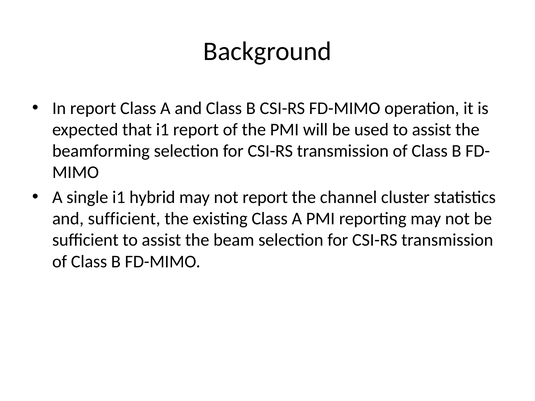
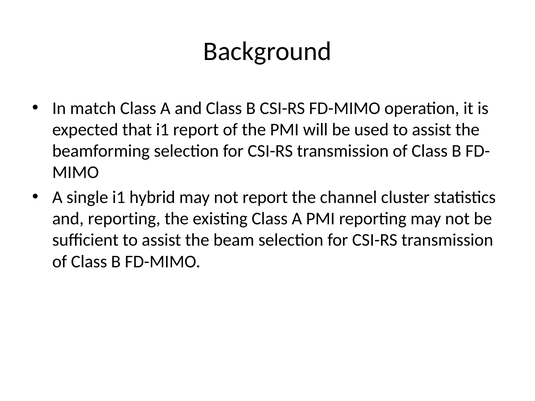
In report: report -> match
and sufficient: sufficient -> reporting
